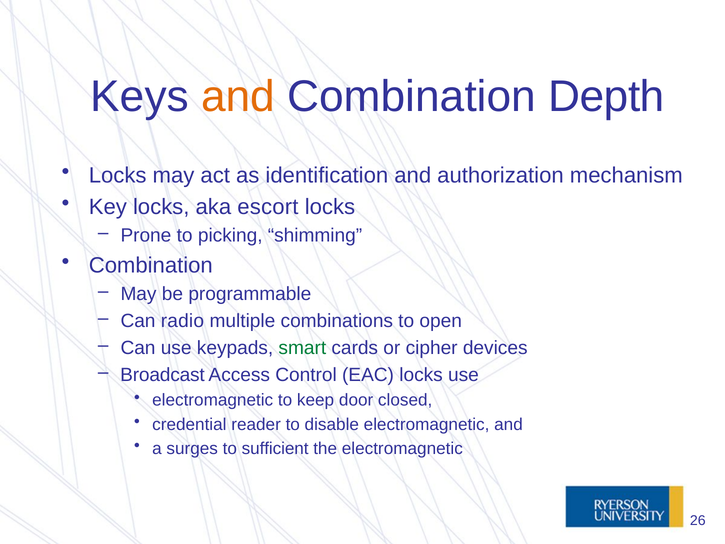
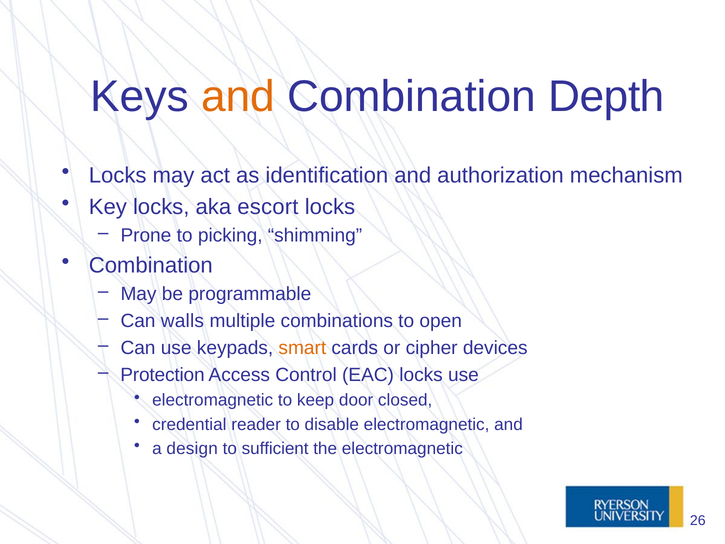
radio: radio -> walls
smart colour: green -> orange
Broadcast: Broadcast -> Protection
surges: surges -> design
